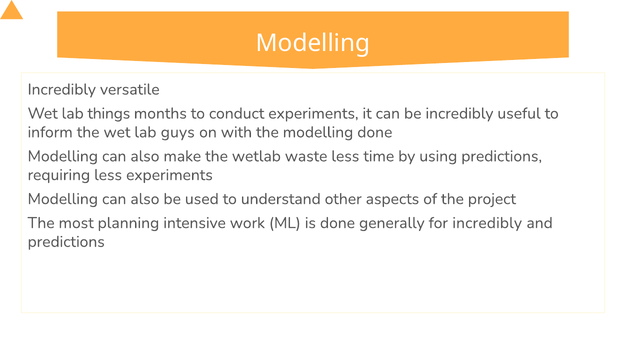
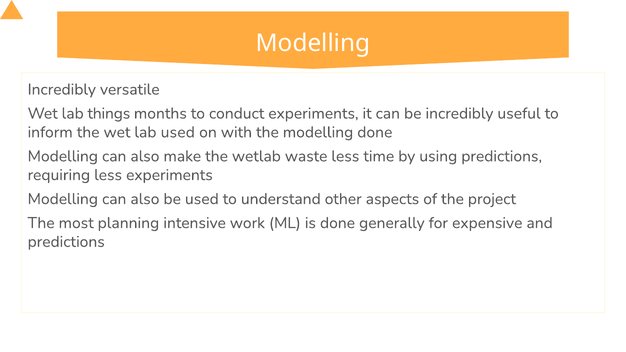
lab guys: guys -> used
for incredibly: incredibly -> expensive
